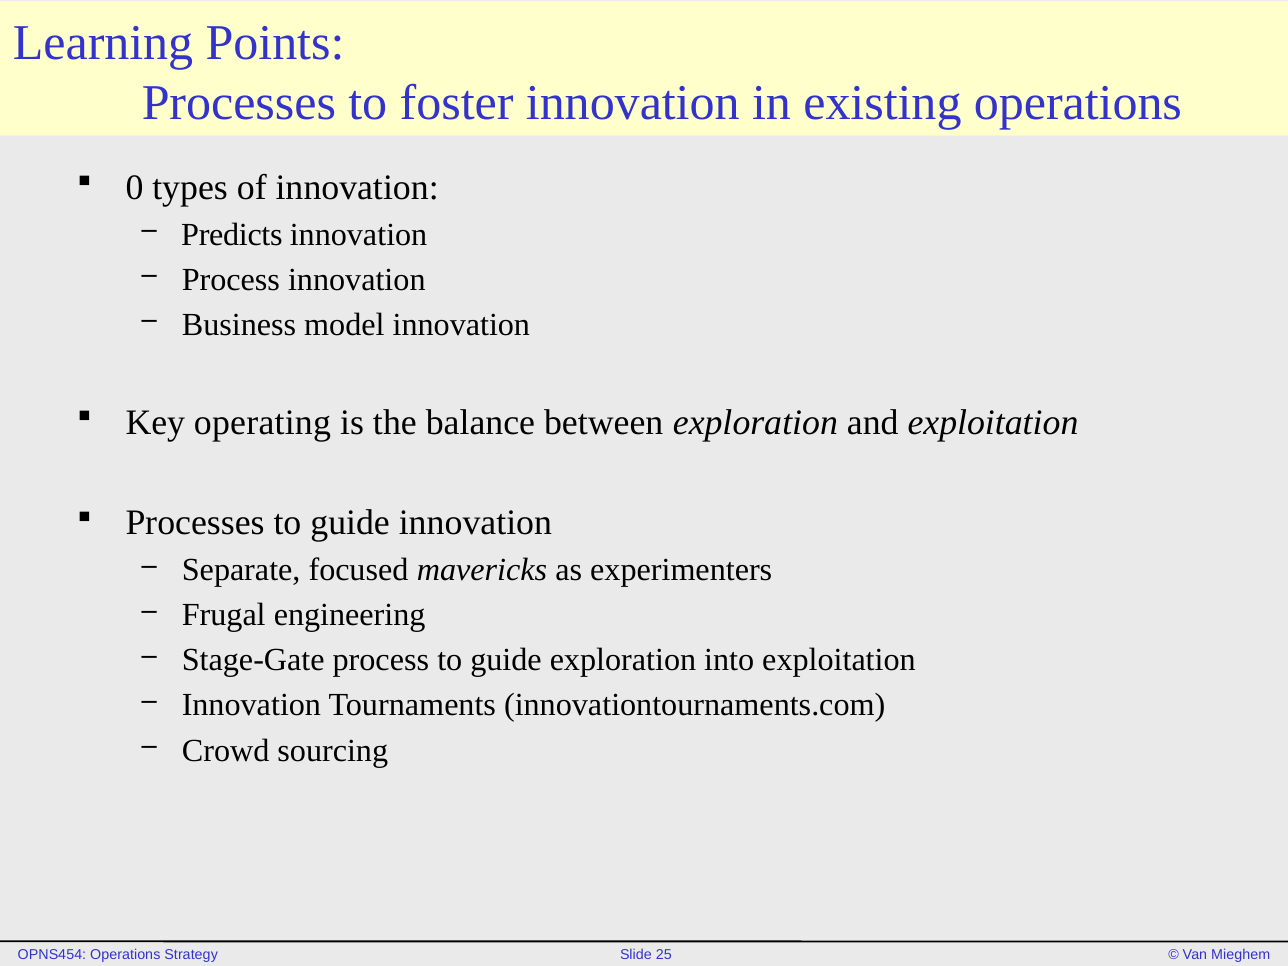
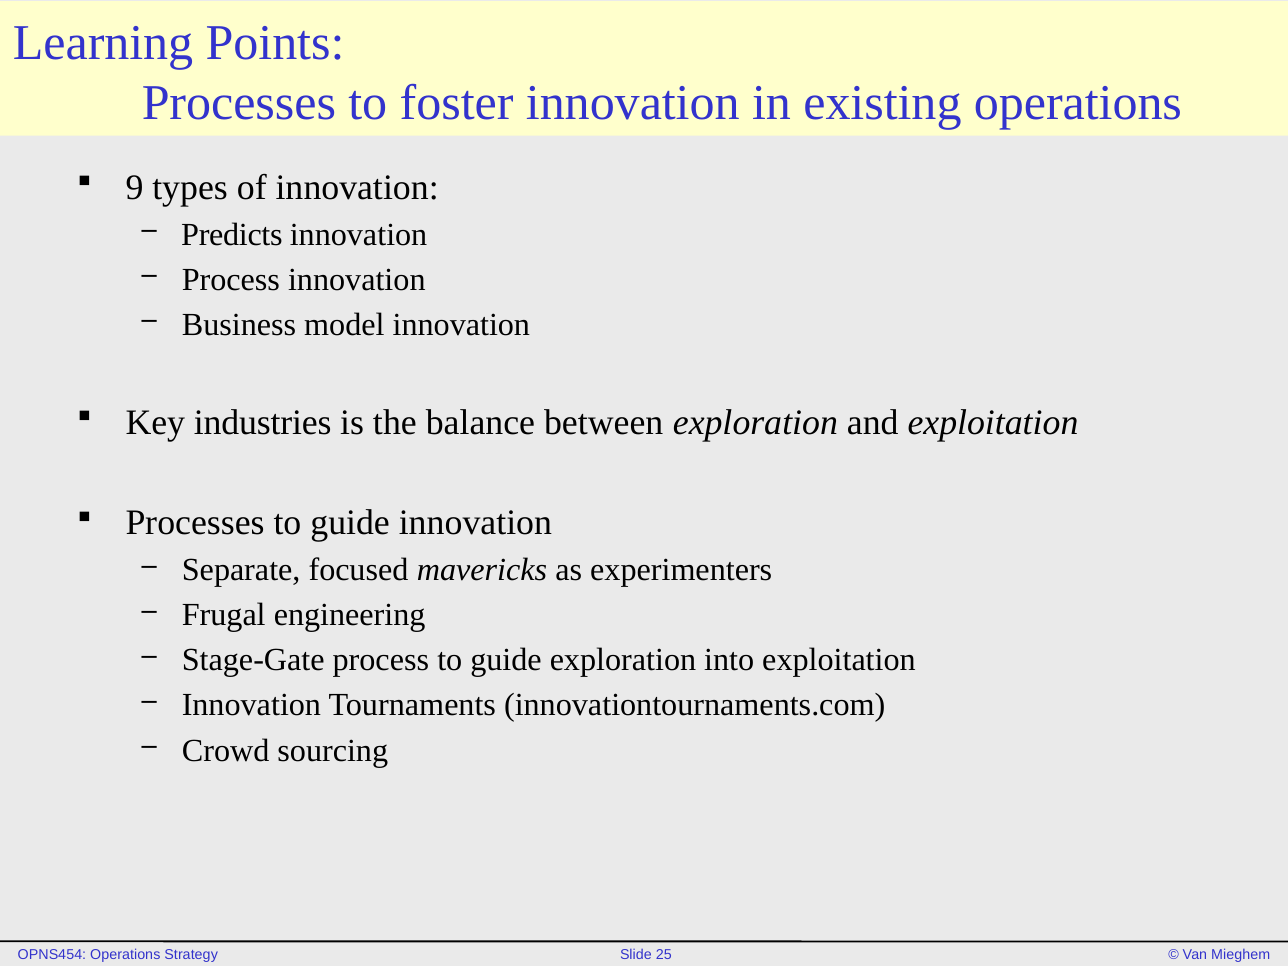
0: 0 -> 9
operating: operating -> industries
